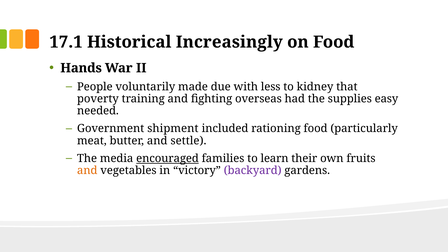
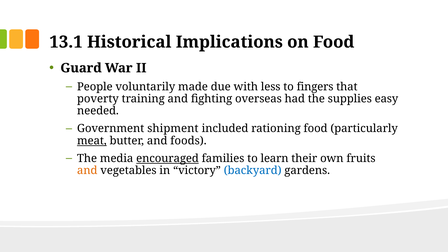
17.1: 17.1 -> 13.1
Increasingly: Increasingly -> Implications
Hands: Hands -> Guard
kidney: kidney -> fingers
meat underline: none -> present
settle: settle -> foods
backyard colour: purple -> blue
